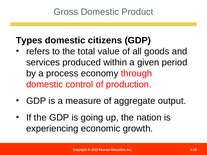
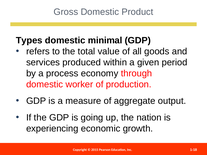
citizens: citizens -> minimal
control: control -> worker
